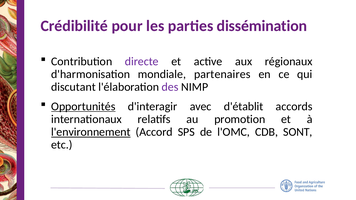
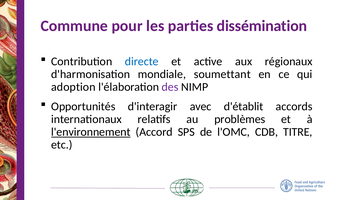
Crédibilité: Crédibilité -> Commune
directe colour: purple -> blue
partenaires: partenaires -> soumettant
discutant: discutant -> adoption
Opportunités underline: present -> none
promotion: promotion -> problèmes
SONT: SONT -> TITRE
